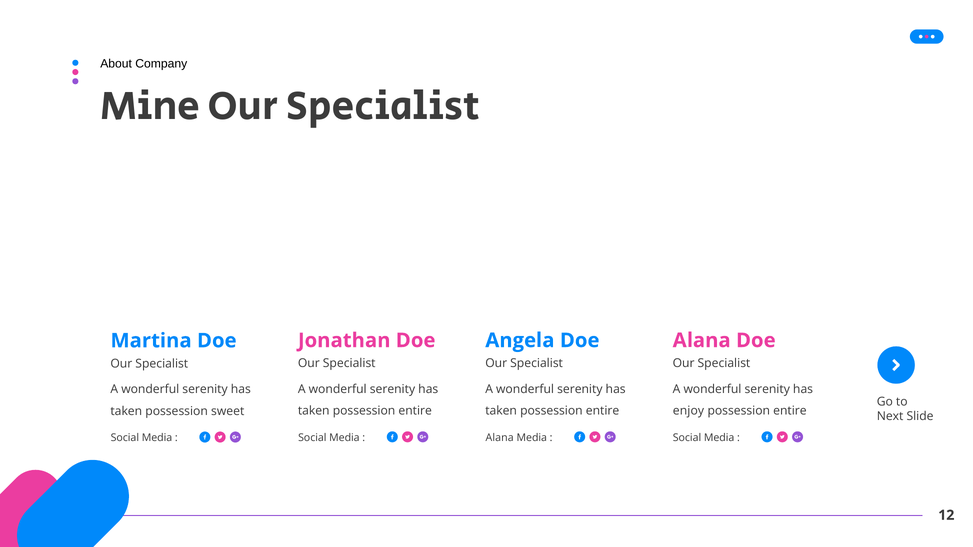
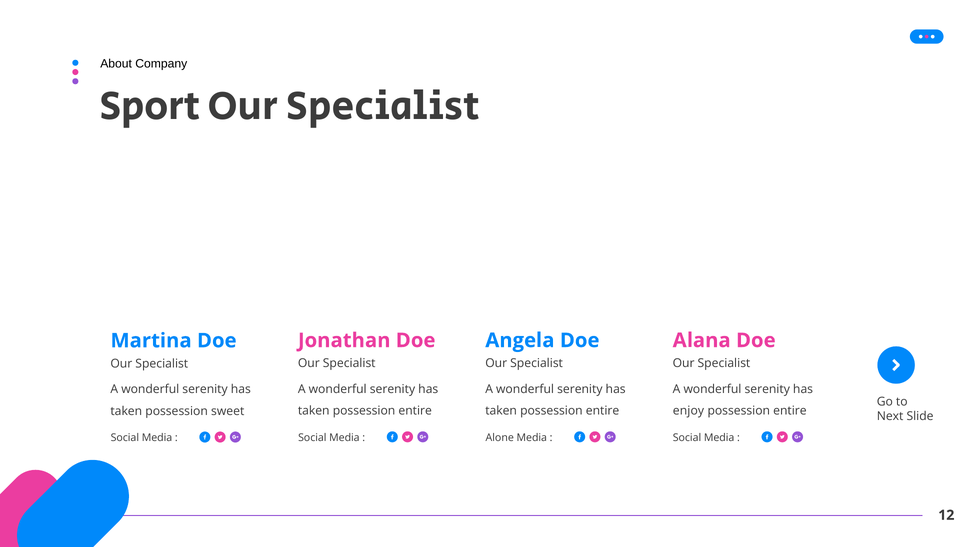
Mine: Mine -> Sport
Alana at (500, 438): Alana -> Alone
